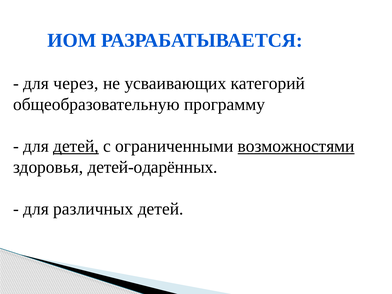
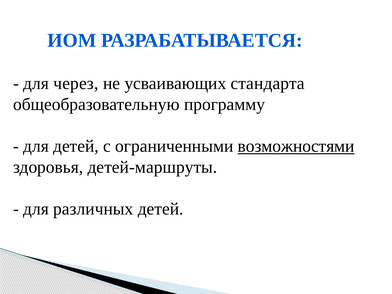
категорий: категорий -> стандарта
детей at (76, 146) underline: present -> none
детей-одарённых: детей-одарённых -> детей-маршруты
